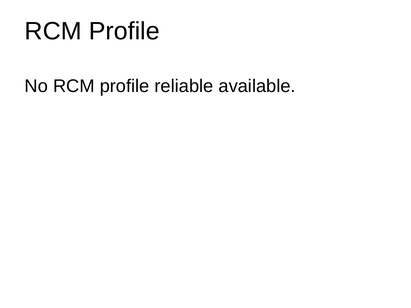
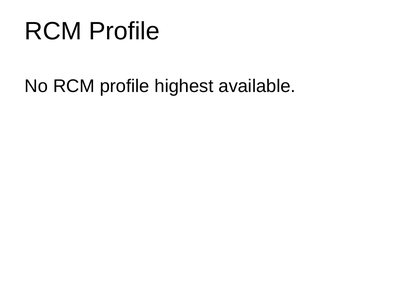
reliable: reliable -> highest
